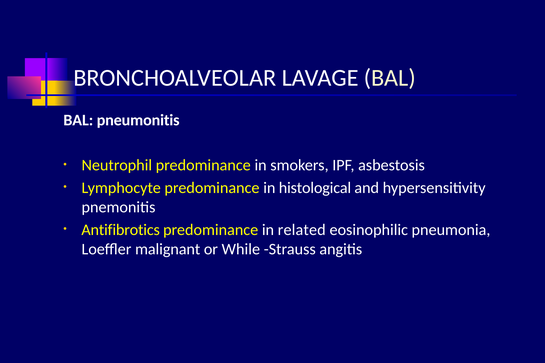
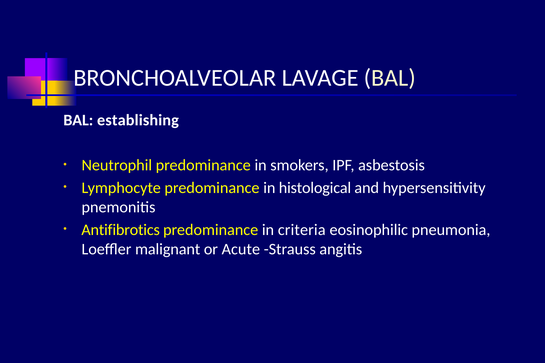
pneumonitis: pneumonitis -> establishing
related: related -> criteria
While: While -> Acute
